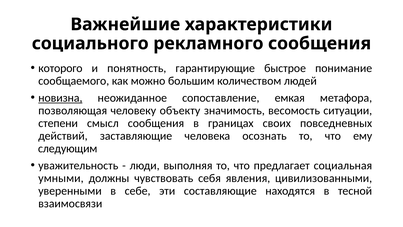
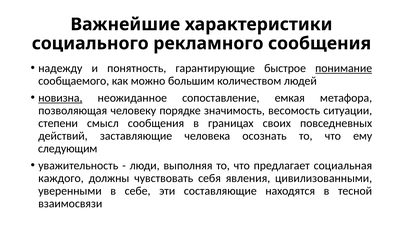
которого: которого -> надежду
понимание underline: none -> present
объекту: объекту -> порядке
умными: умными -> каждого
